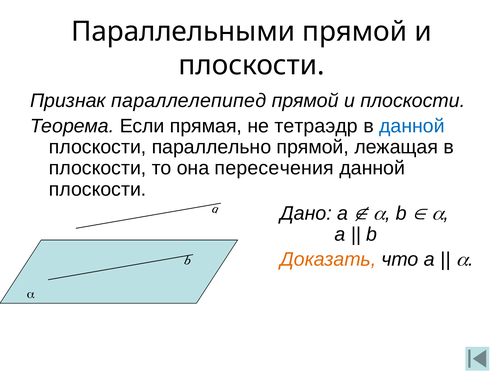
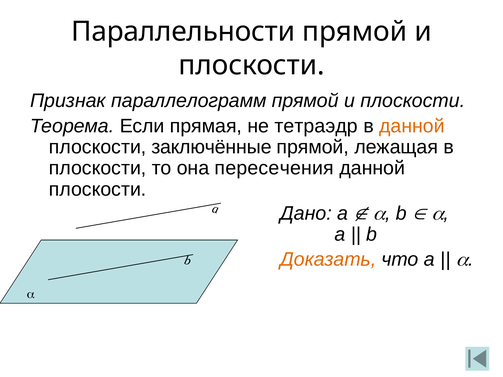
Параллельными: Параллельными -> Параллельности
параллелепипед: параллелепипед -> параллелограмм
данной at (412, 126) colour: blue -> orange
параллельно: параллельно -> заключённые
